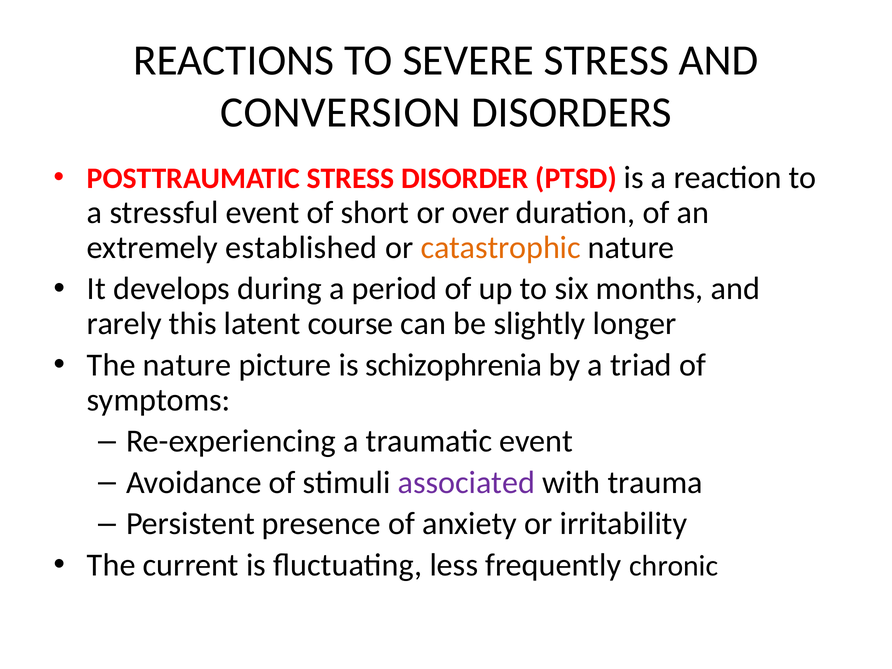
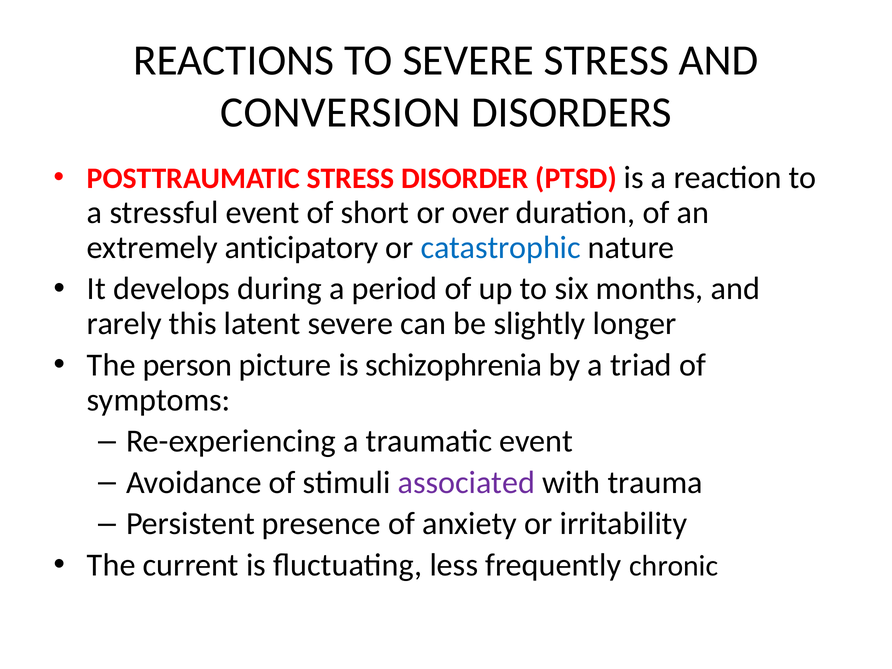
established: established -> anticipatory
catastrophic colour: orange -> blue
latent course: course -> severe
The nature: nature -> person
